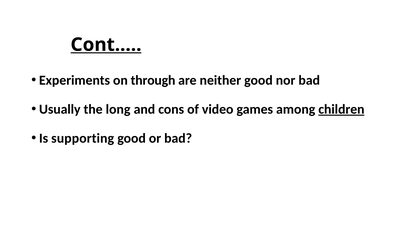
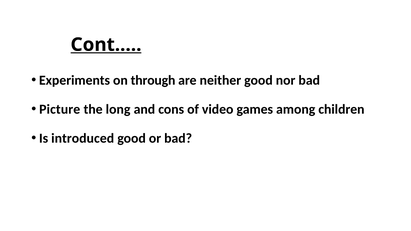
Usually: Usually -> Picture
children underline: present -> none
supporting: supporting -> introduced
